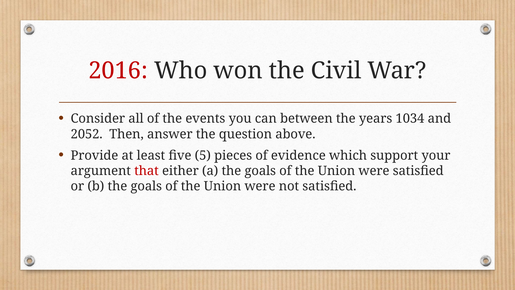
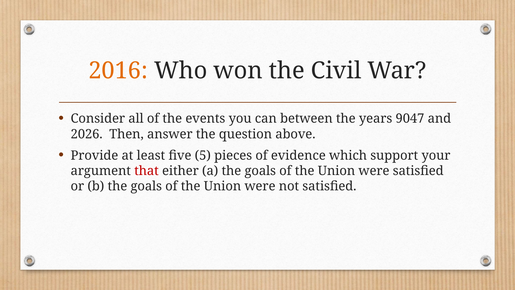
2016 colour: red -> orange
1034: 1034 -> 9047
2052: 2052 -> 2026
